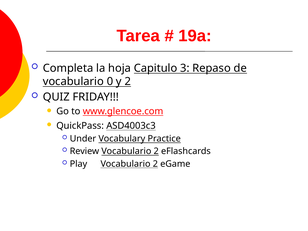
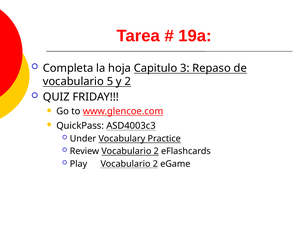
0: 0 -> 5
